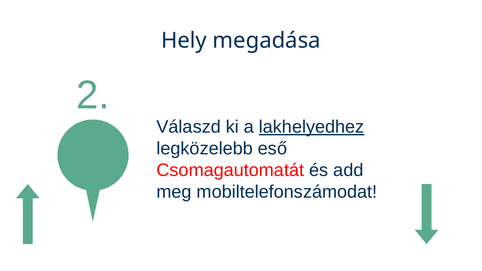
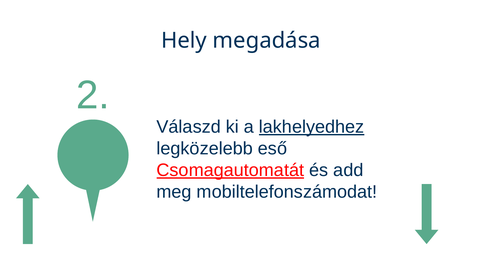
Csomagautomatát underline: none -> present
